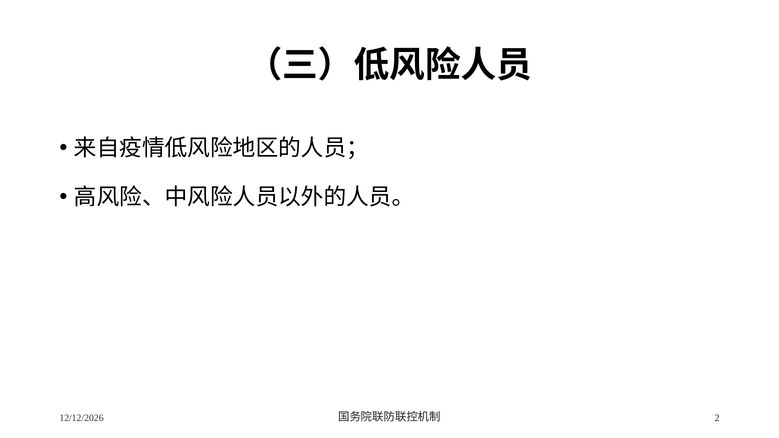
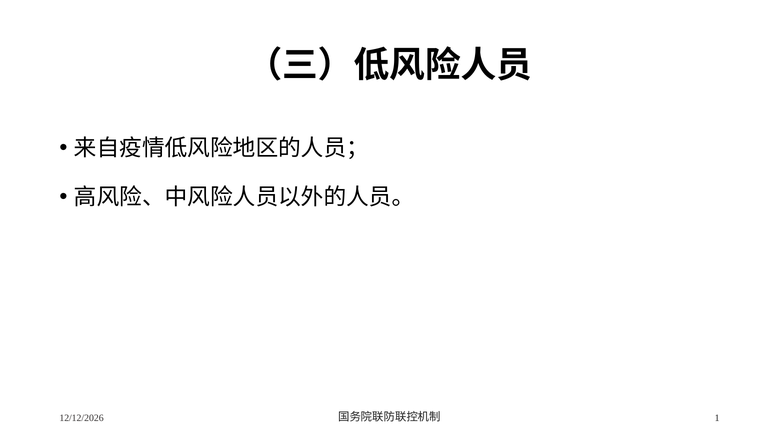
2: 2 -> 1
